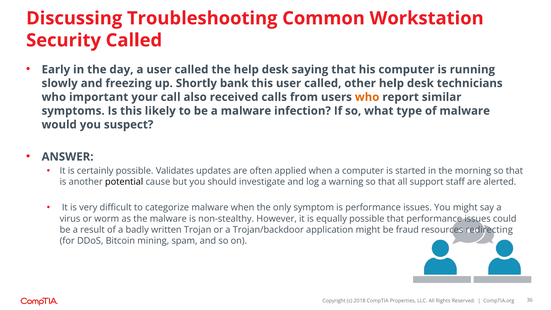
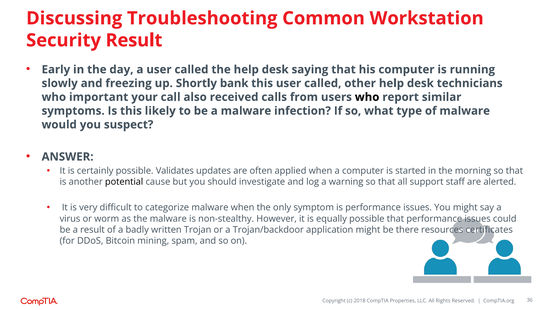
Security Called: Called -> Result
who at (367, 97) colour: orange -> black
fraud: fraud -> there
redirecting: redirecting -> certificates
